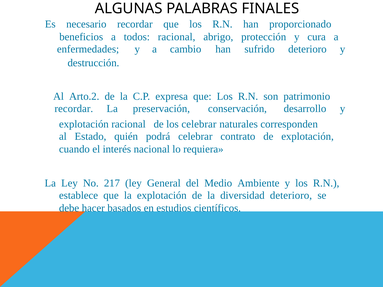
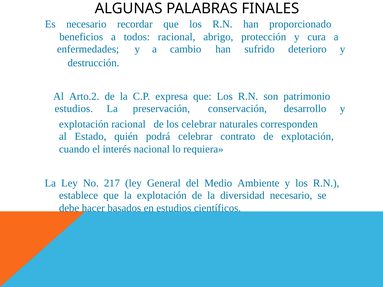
recordar at (74, 109): recordar -> estudios
diversidad deterioro: deterioro -> necesario
